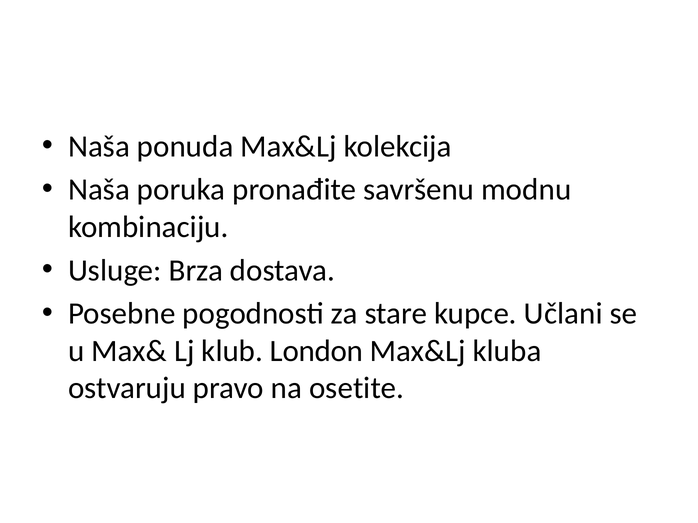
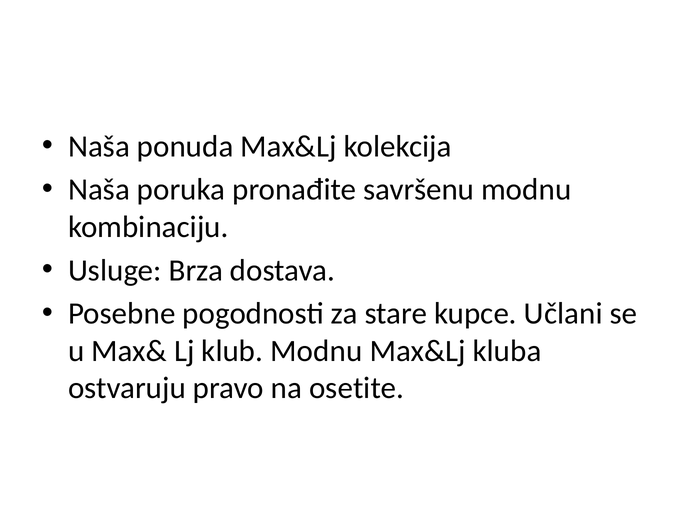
klub London: London -> Modnu
